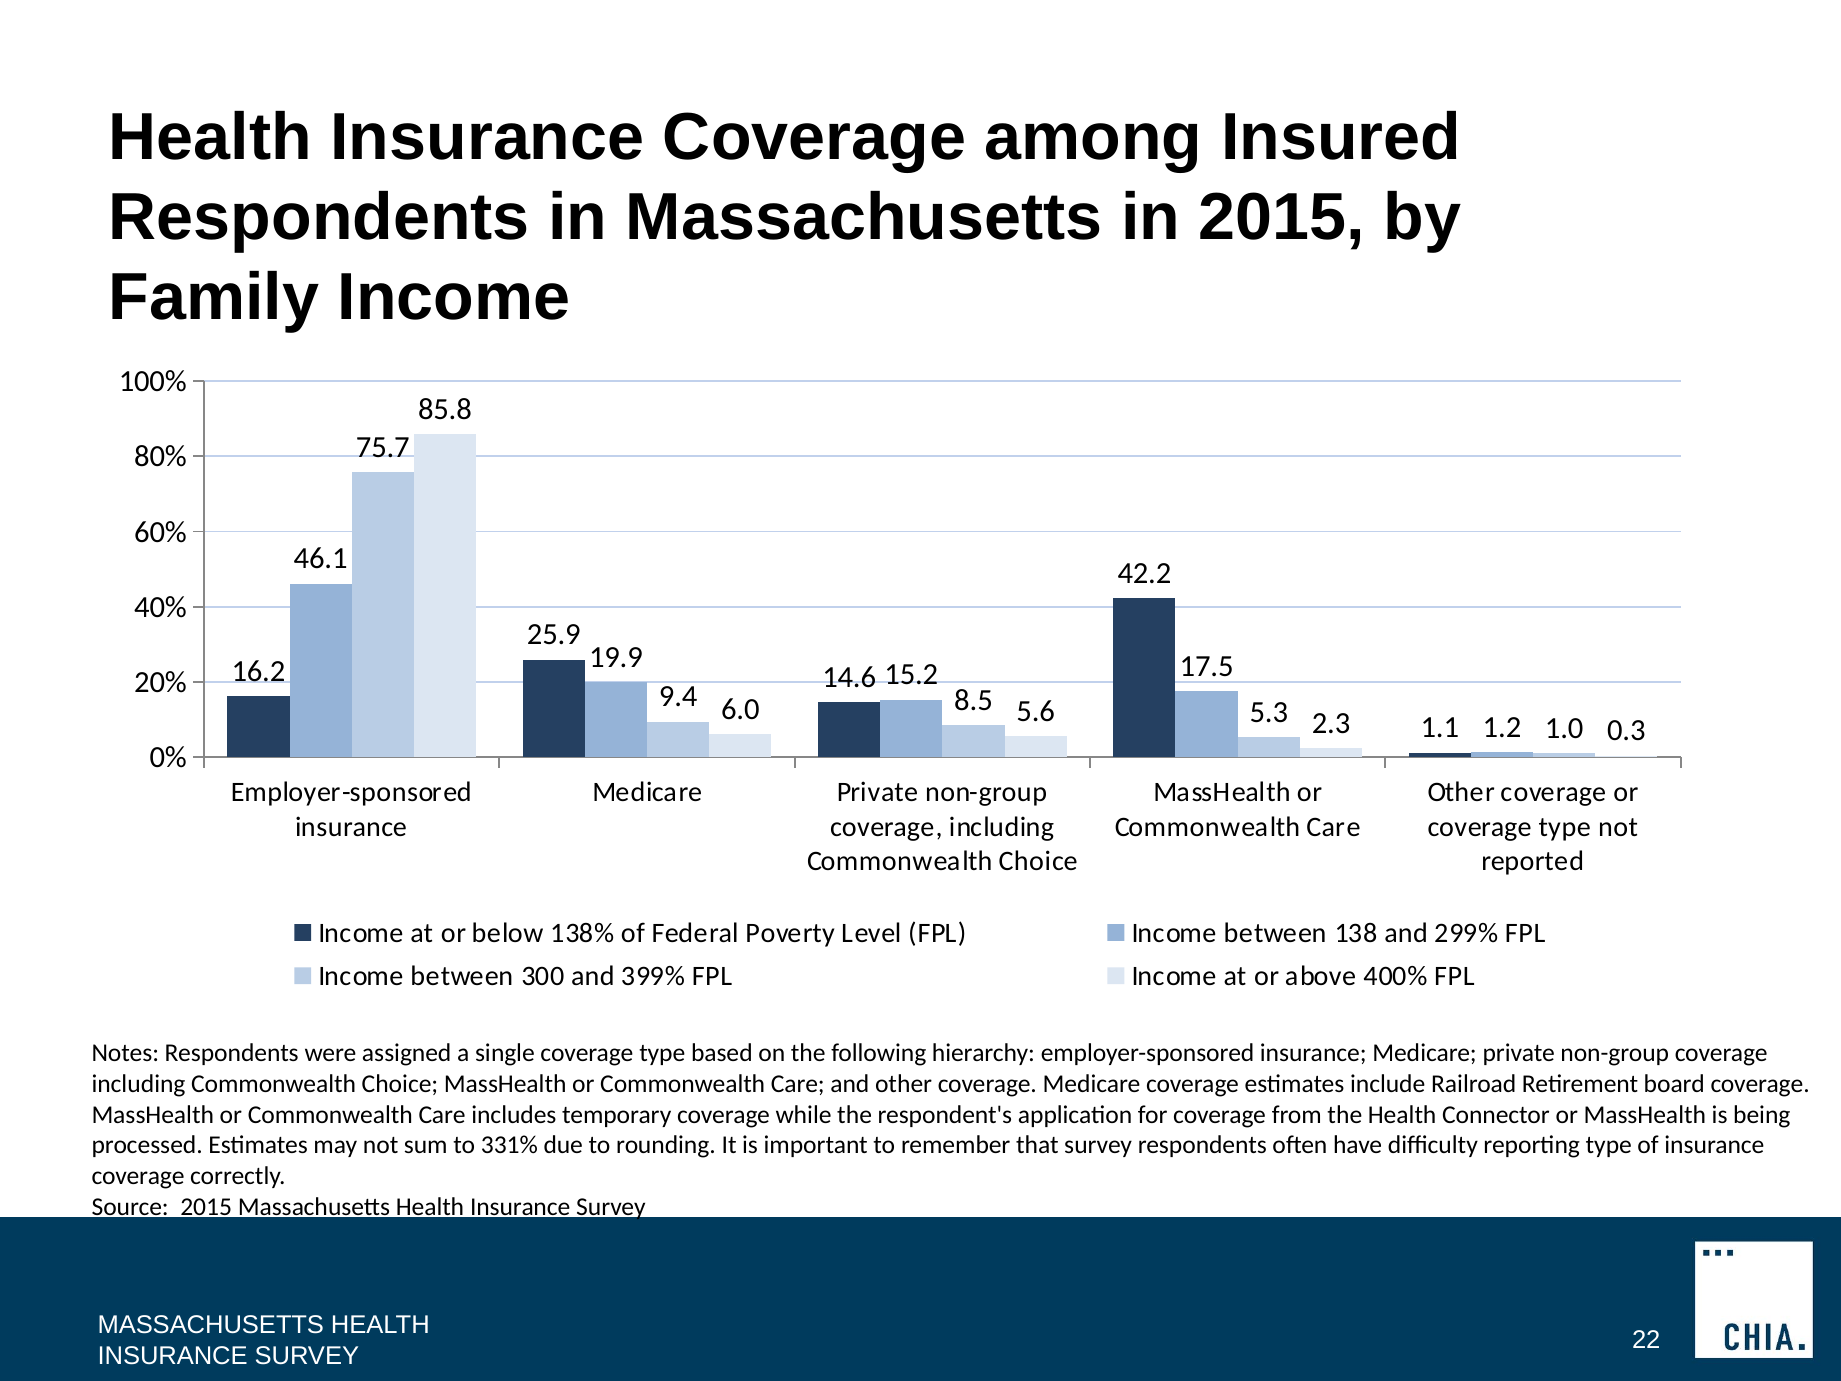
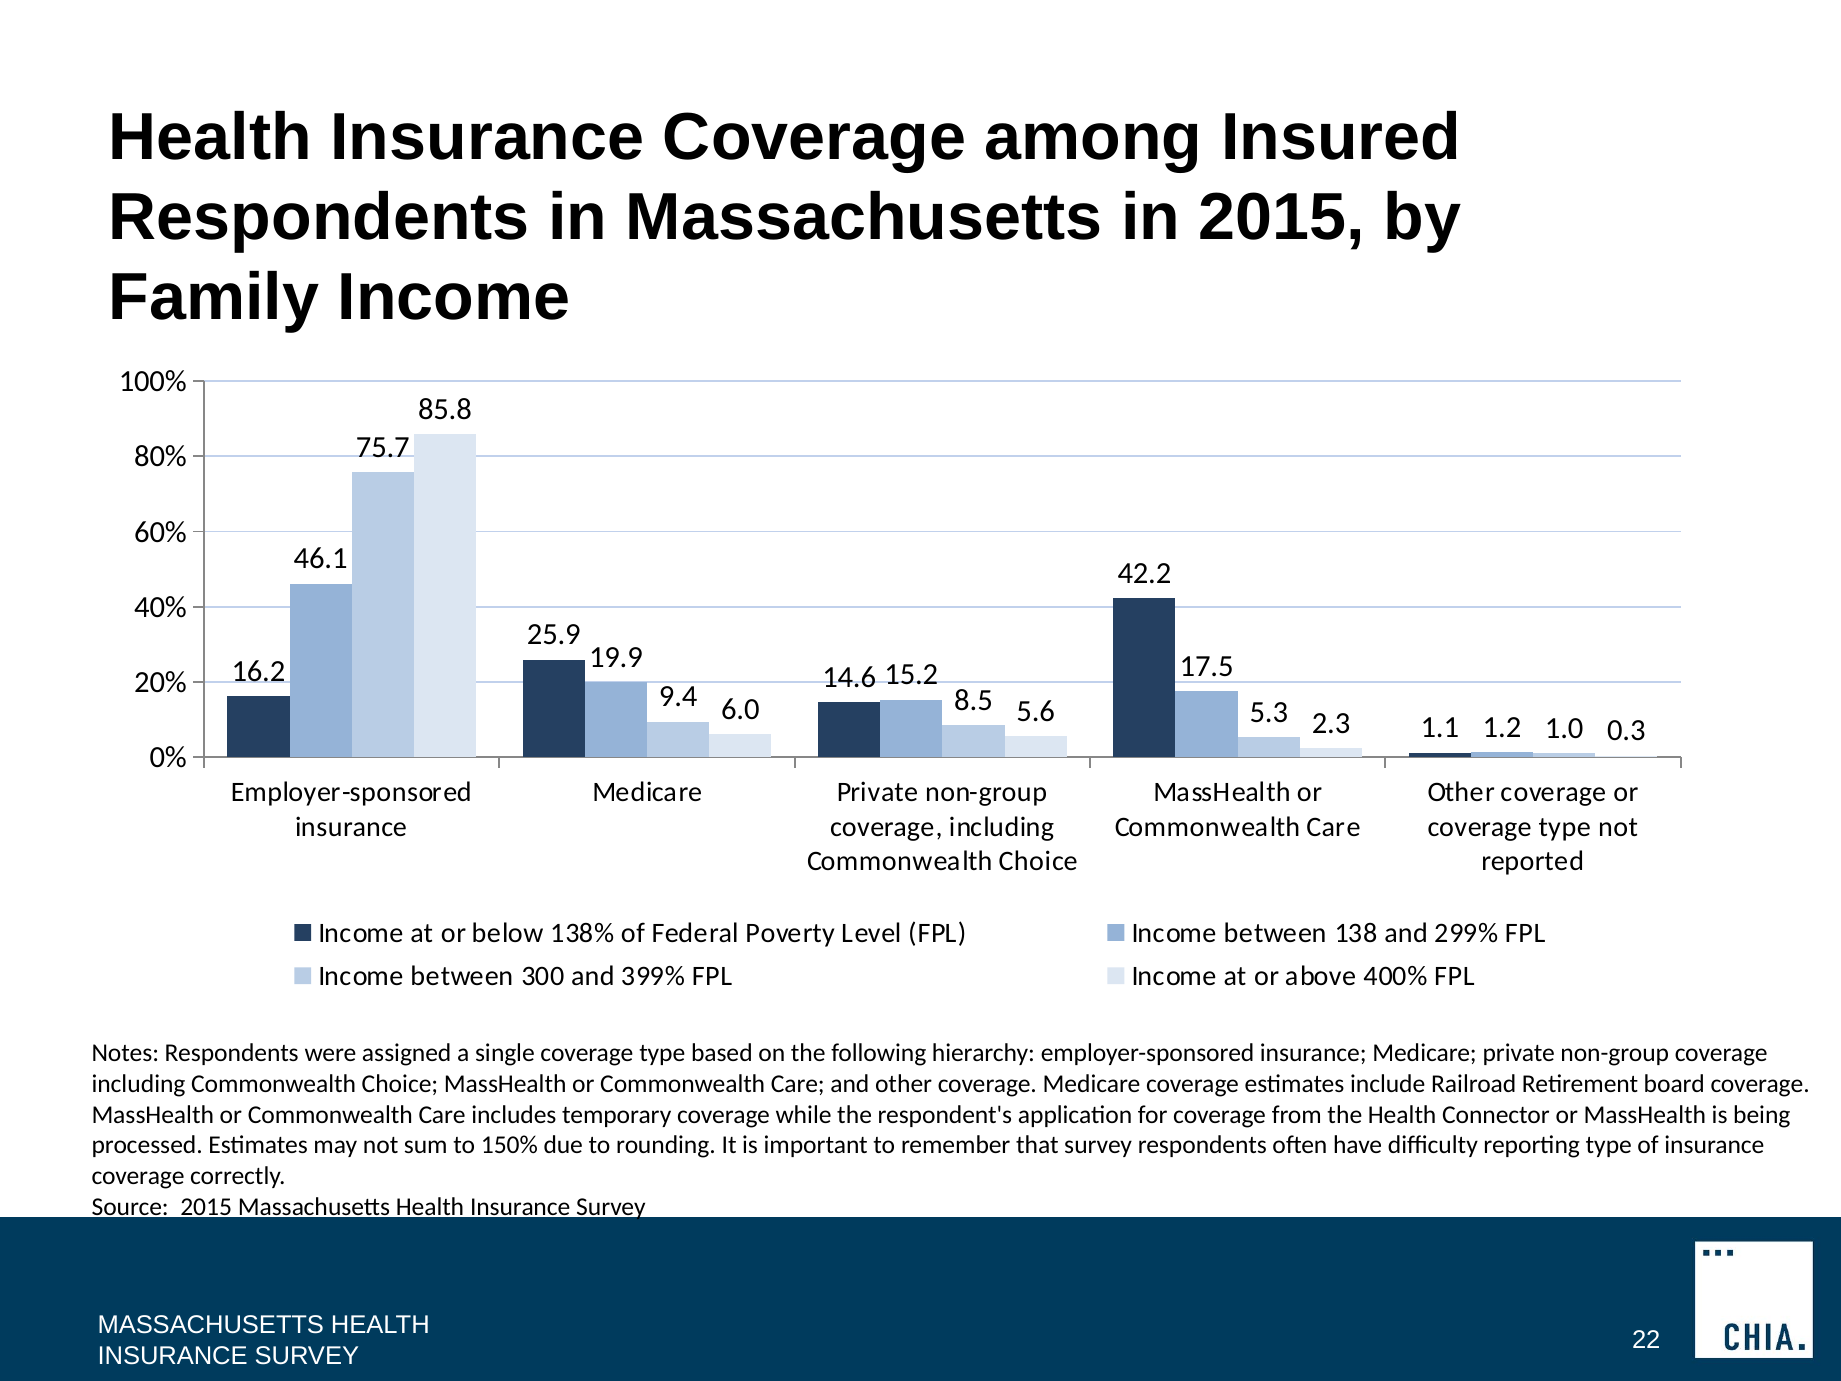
331%: 331% -> 150%
